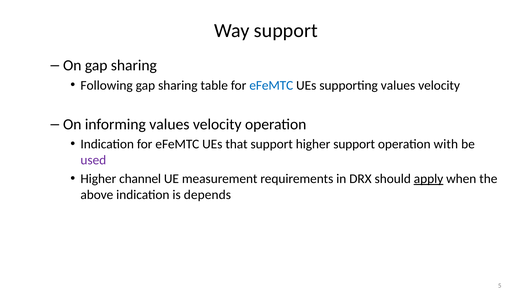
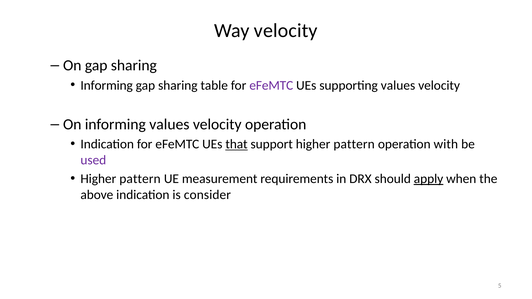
Way support: support -> velocity
Following at (107, 85): Following -> Informing
eFeMTC at (271, 85) colour: blue -> purple
that underline: none -> present
support higher support: support -> pattern
channel at (140, 179): channel -> pattern
depends: depends -> consider
